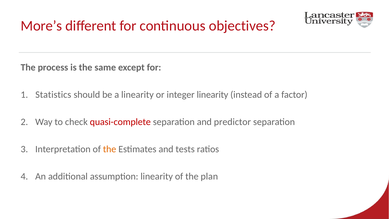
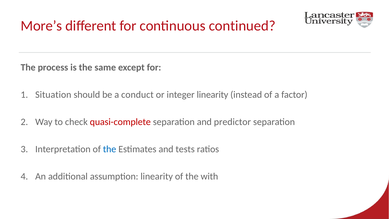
objectives: objectives -> continued
Statistics: Statistics -> Situation
a linearity: linearity -> conduct
the at (110, 149) colour: orange -> blue
plan: plan -> with
